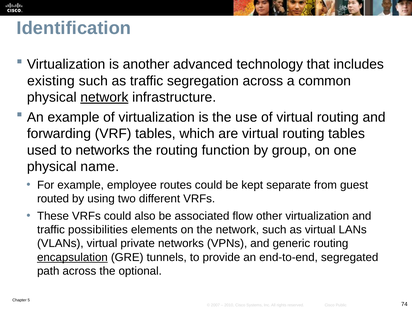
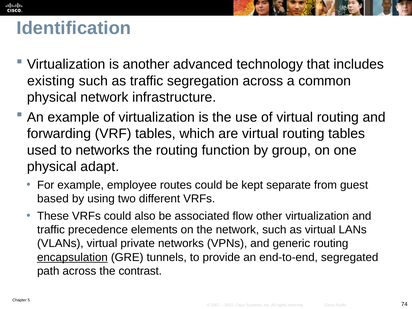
network at (104, 97) underline: present -> none
name: name -> adapt
routed: routed -> based
possibilities: possibilities -> precedence
optional: optional -> contrast
